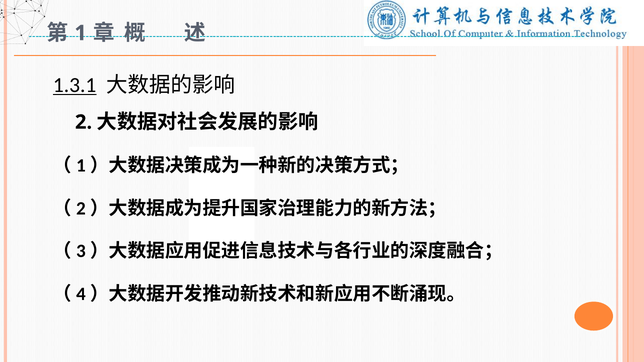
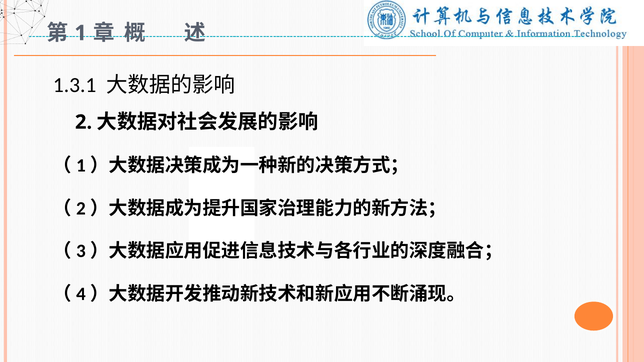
1.3.1 underline: present -> none
